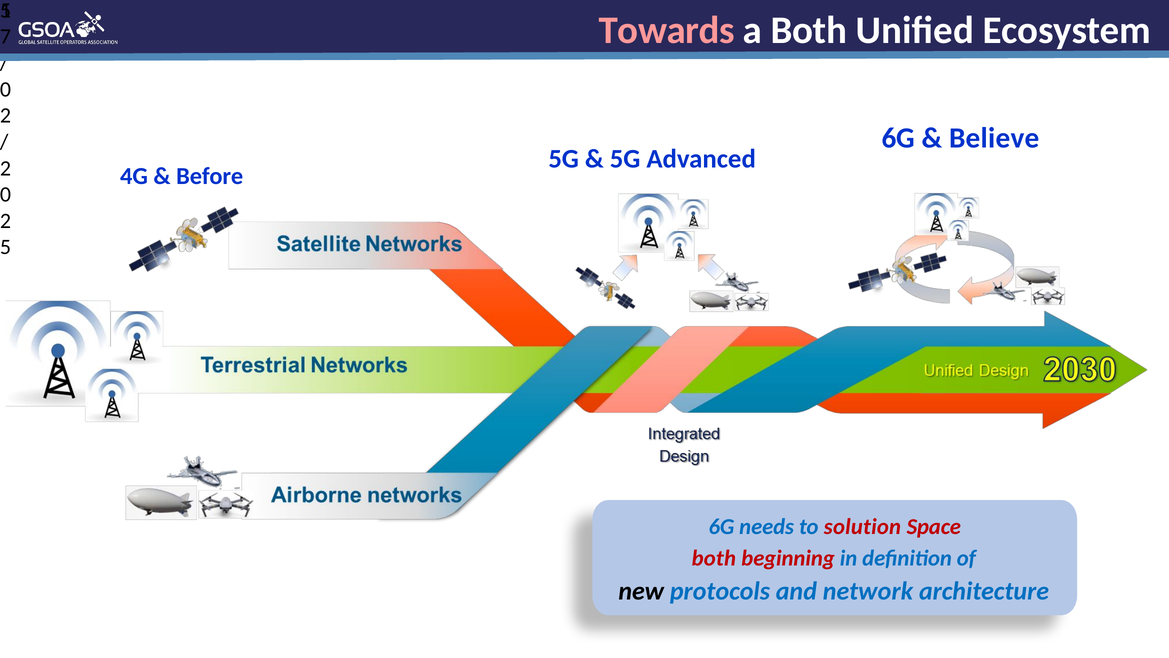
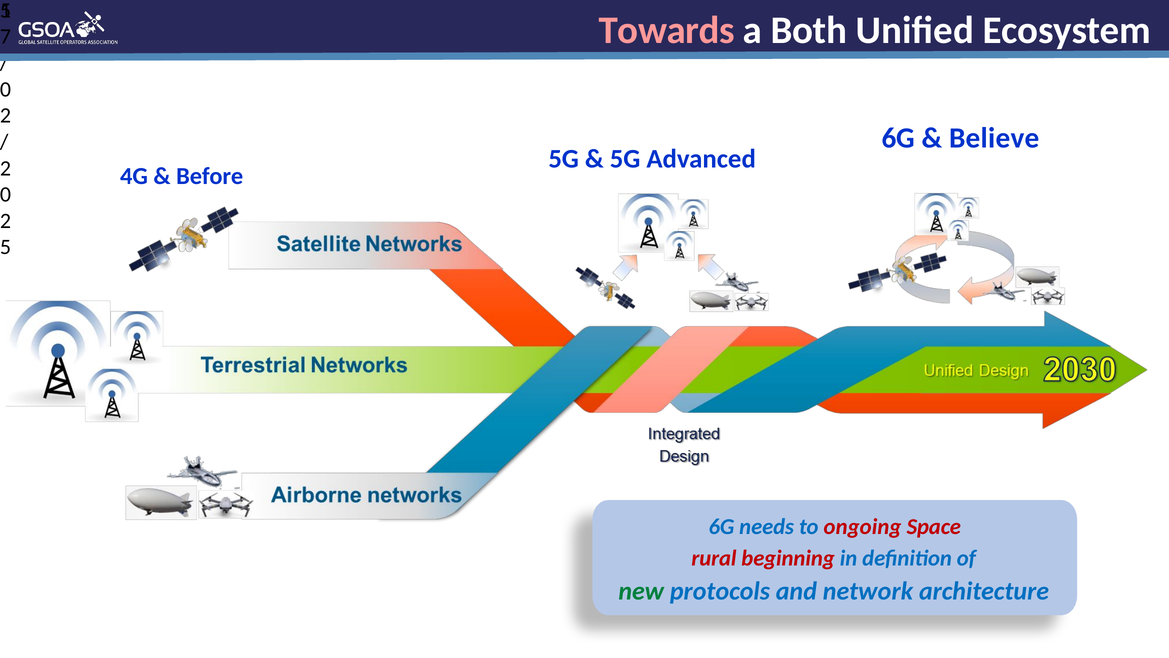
solution: solution -> ongoing
both at (714, 558): both -> rural
new colour: black -> green
